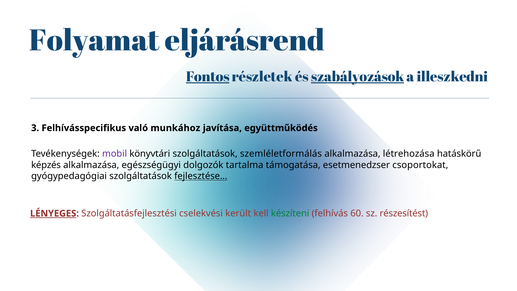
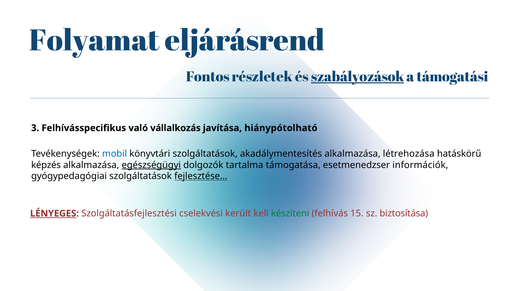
Fontos underline: present -> none
illeszkedni: illeszkedni -> támogatási
munkához: munkához -> vállalkozás
együttműködés: együttműködés -> hiánypótolható
mobil colour: purple -> blue
szemléletformálás: szemléletformálás -> akadálymentesítés
egészségügyi underline: none -> present
csoportokat: csoportokat -> információk
60: 60 -> 15
részesítést: részesítést -> biztosítása
